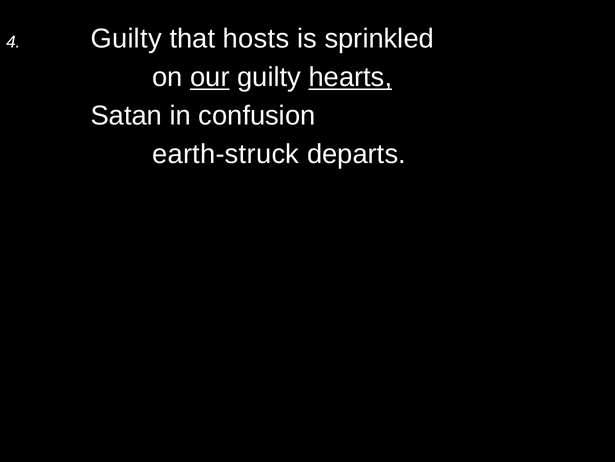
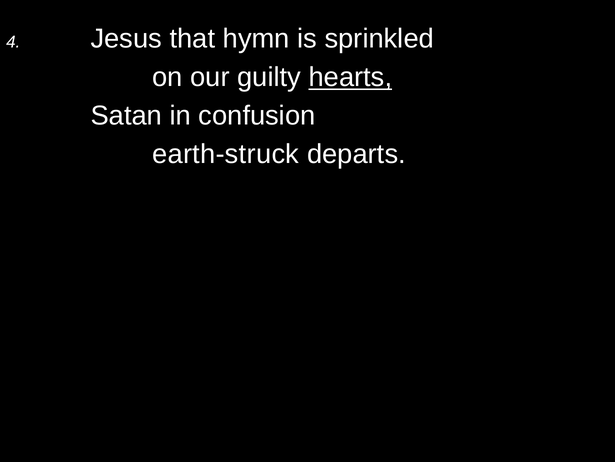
4 Guilty: Guilty -> Jesus
hosts: hosts -> hymn
our underline: present -> none
